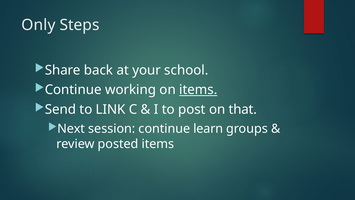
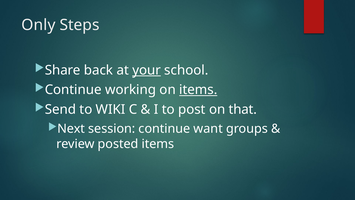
your underline: none -> present
LINK: LINK -> WIKI
learn: learn -> want
